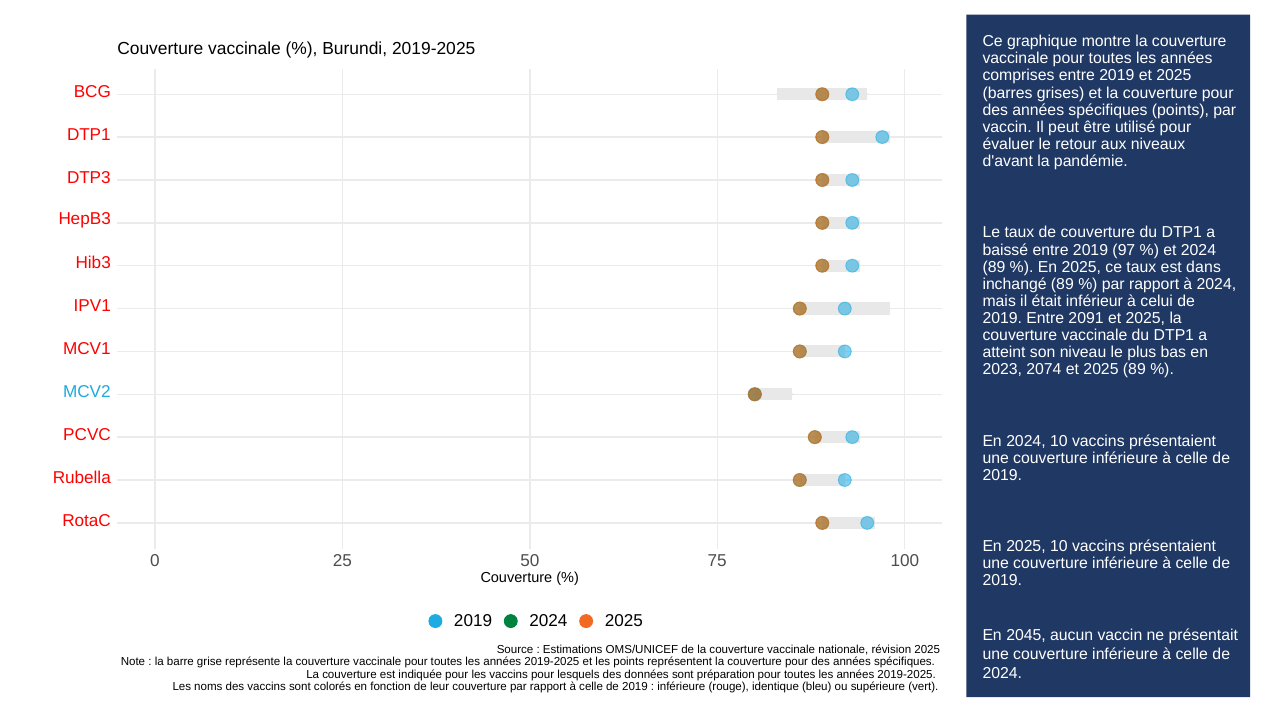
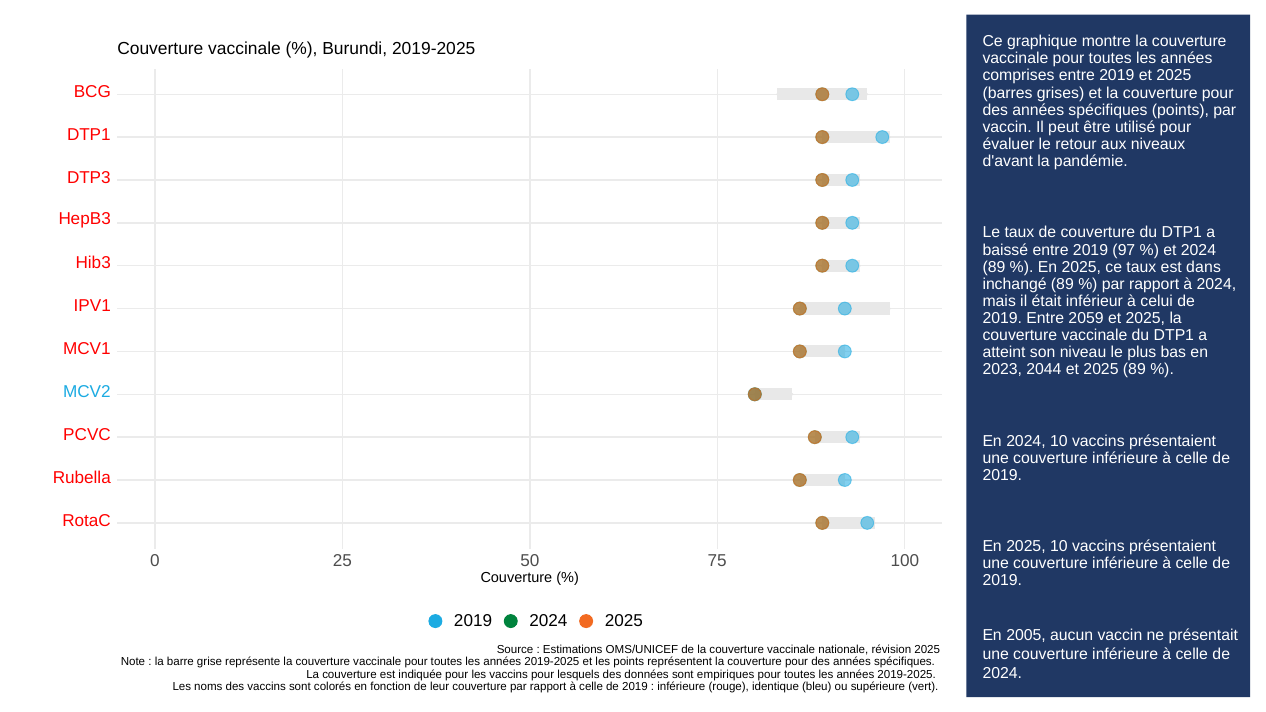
2091: 2091 -> 2059
2074: 2074 -> 2044
2045: 2045 -> 2005
préparation: préparation -> empiriques
